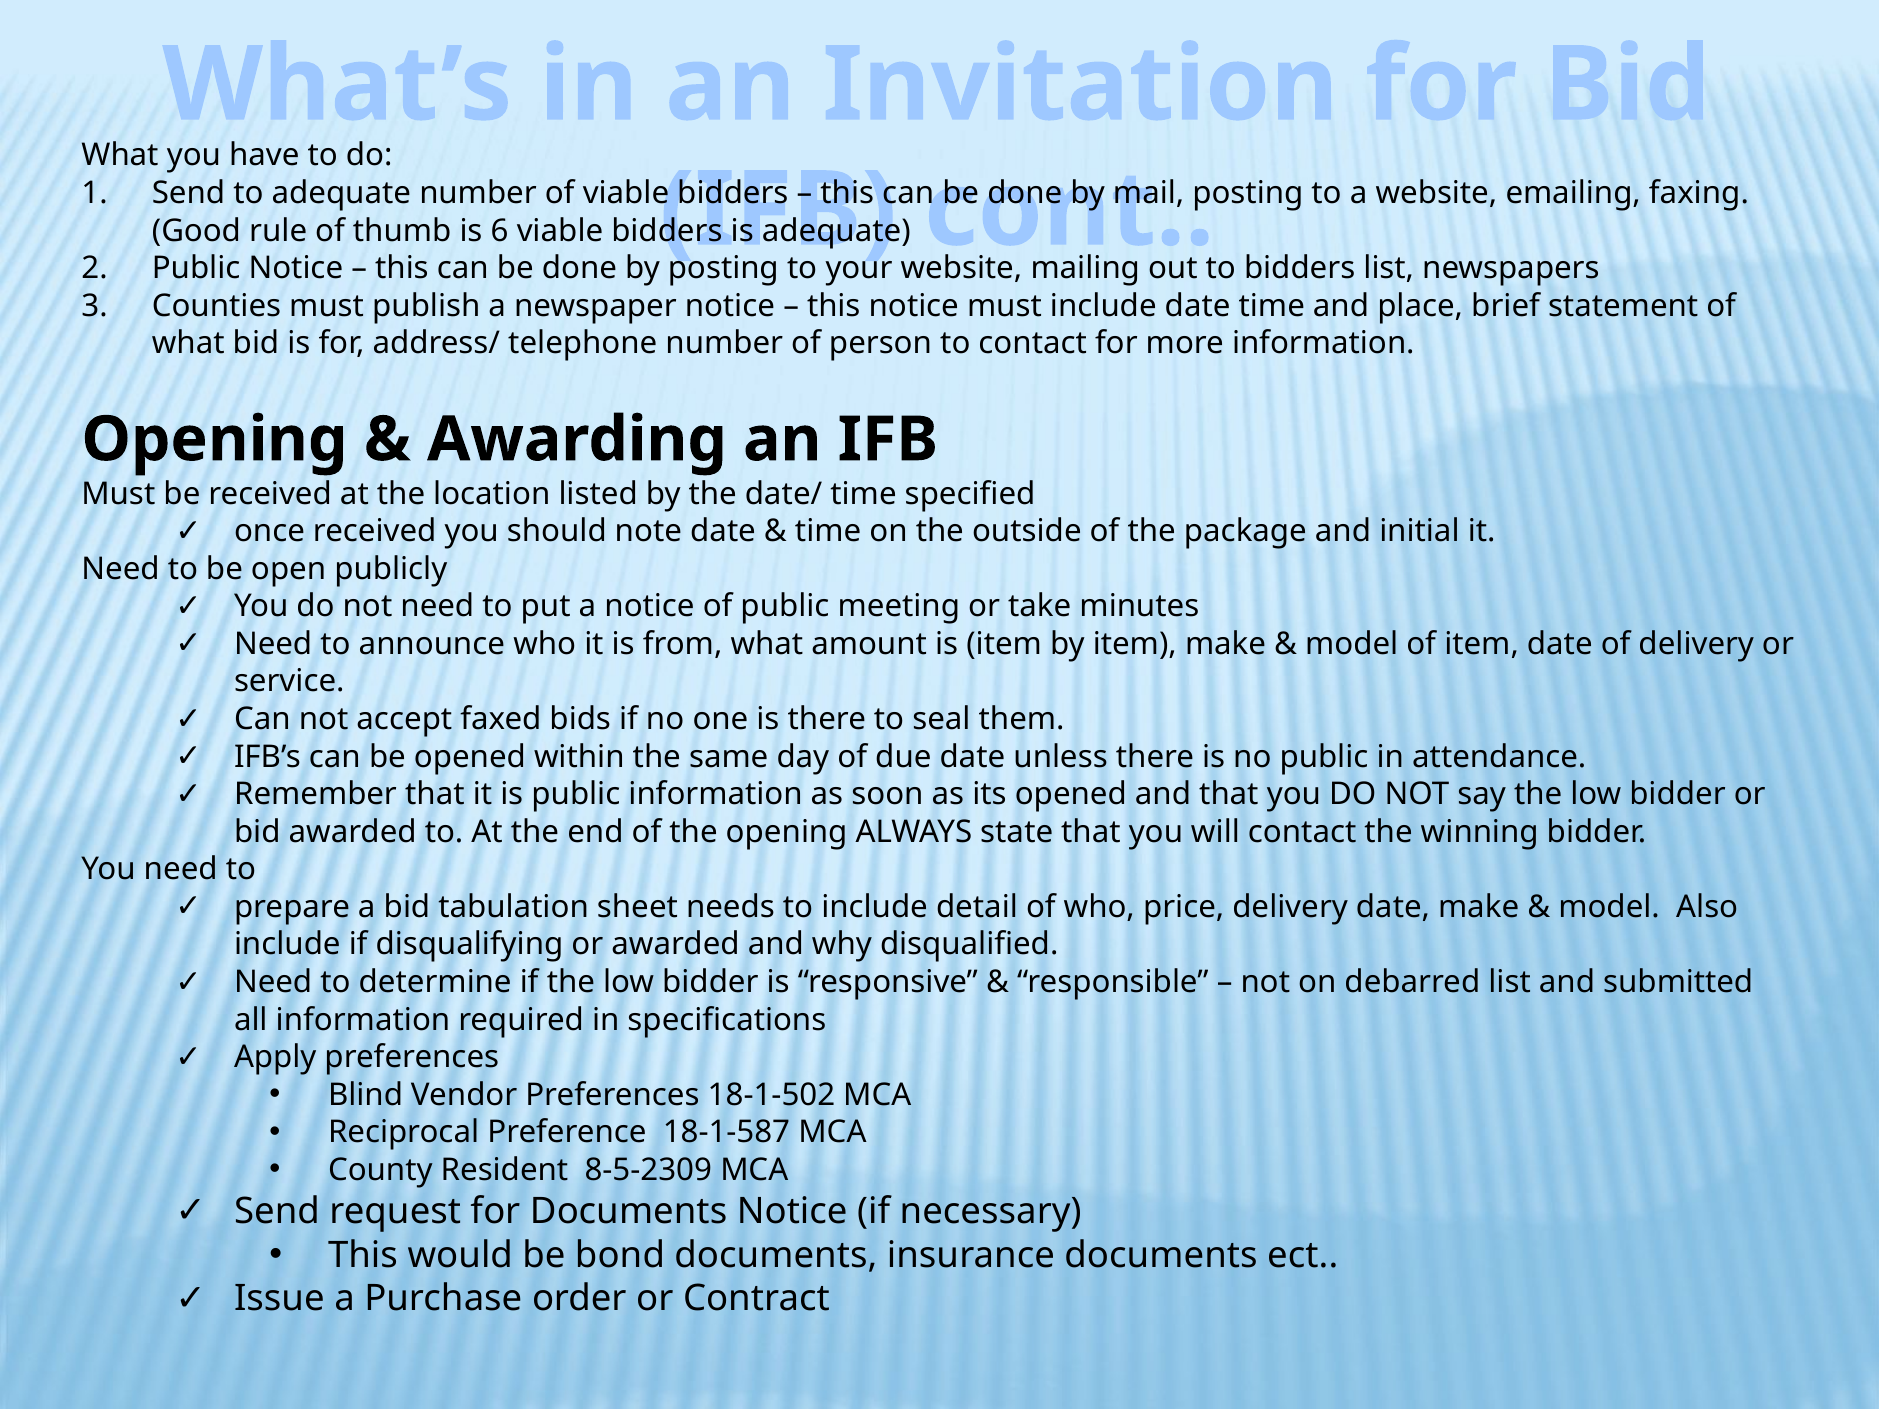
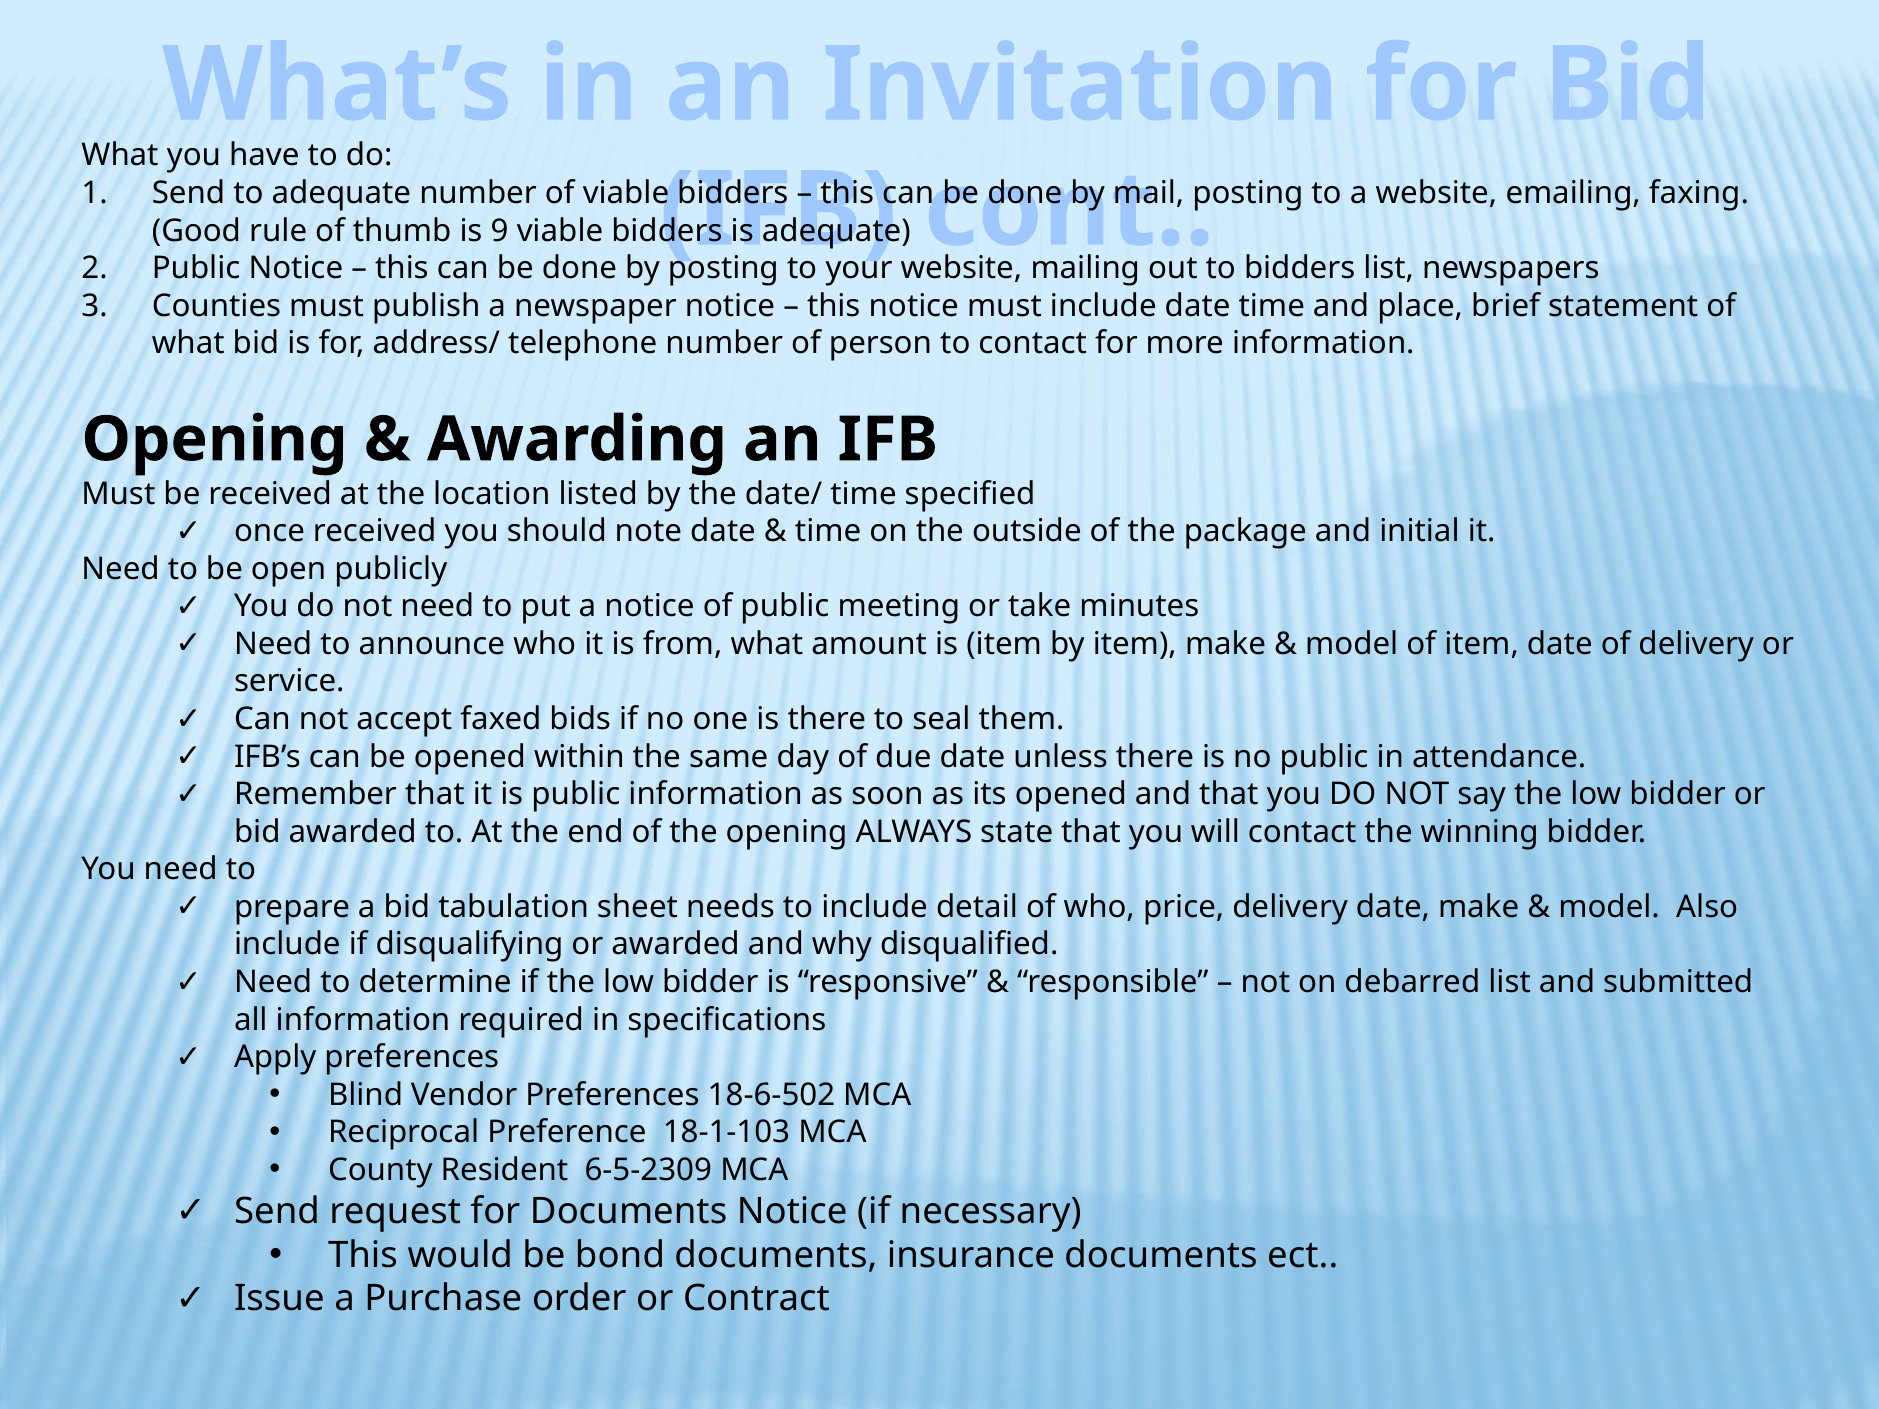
6: 6 -> 9
18-1-502: 18-1-502 -> 18-6-502
18-1-587: 18-1-587 -> 18-1-103
8-5-2309: 8-5-2309 -> 6-5-2309
